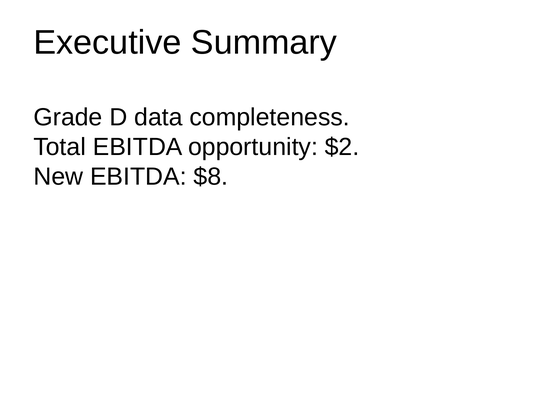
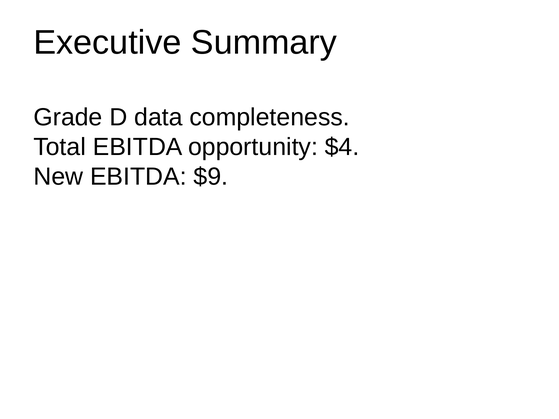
$2: $2 -> $4
$8: $8 -> $9
